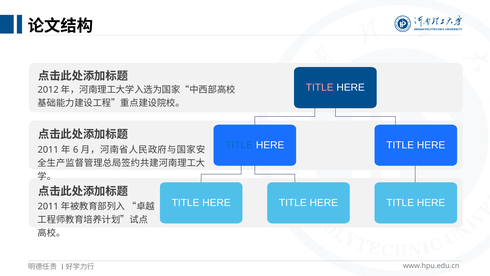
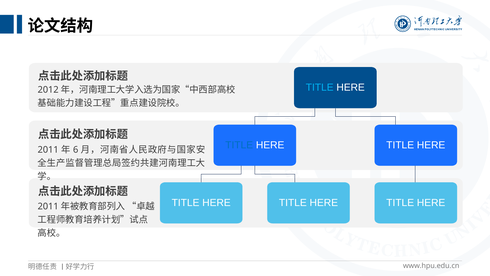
TITLE at (320, 87) colour: pink -> light blue
